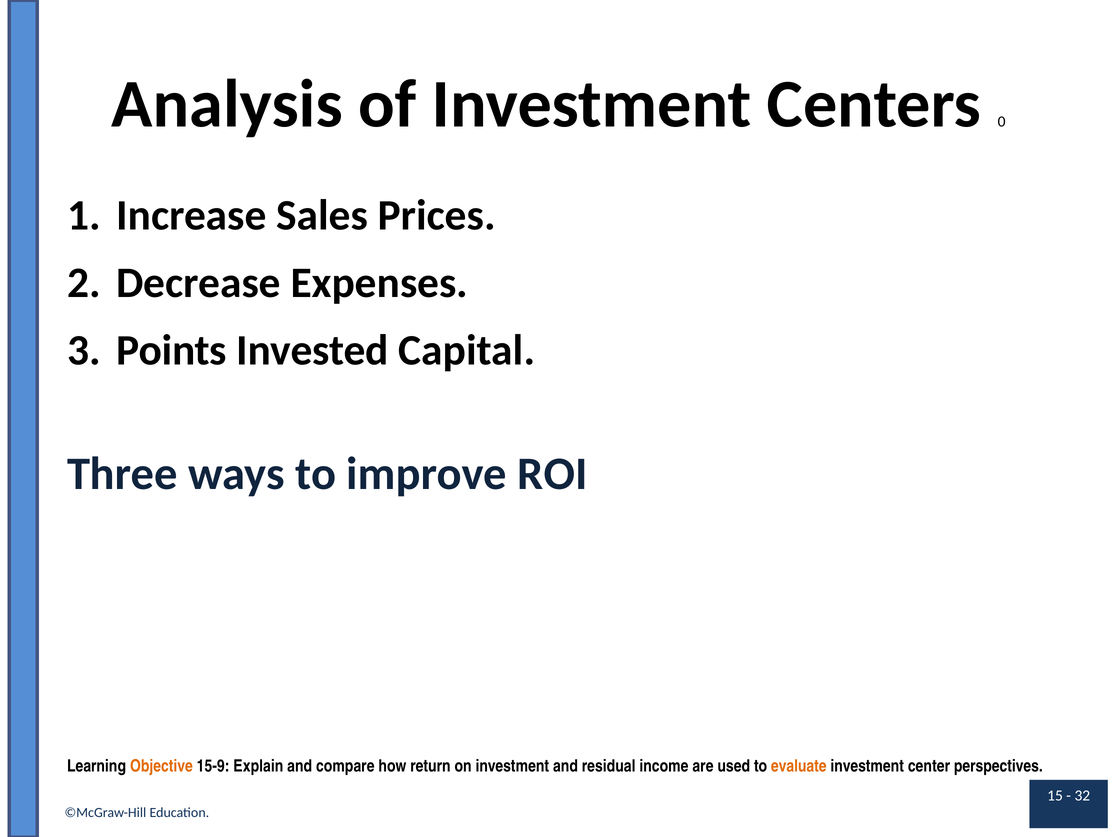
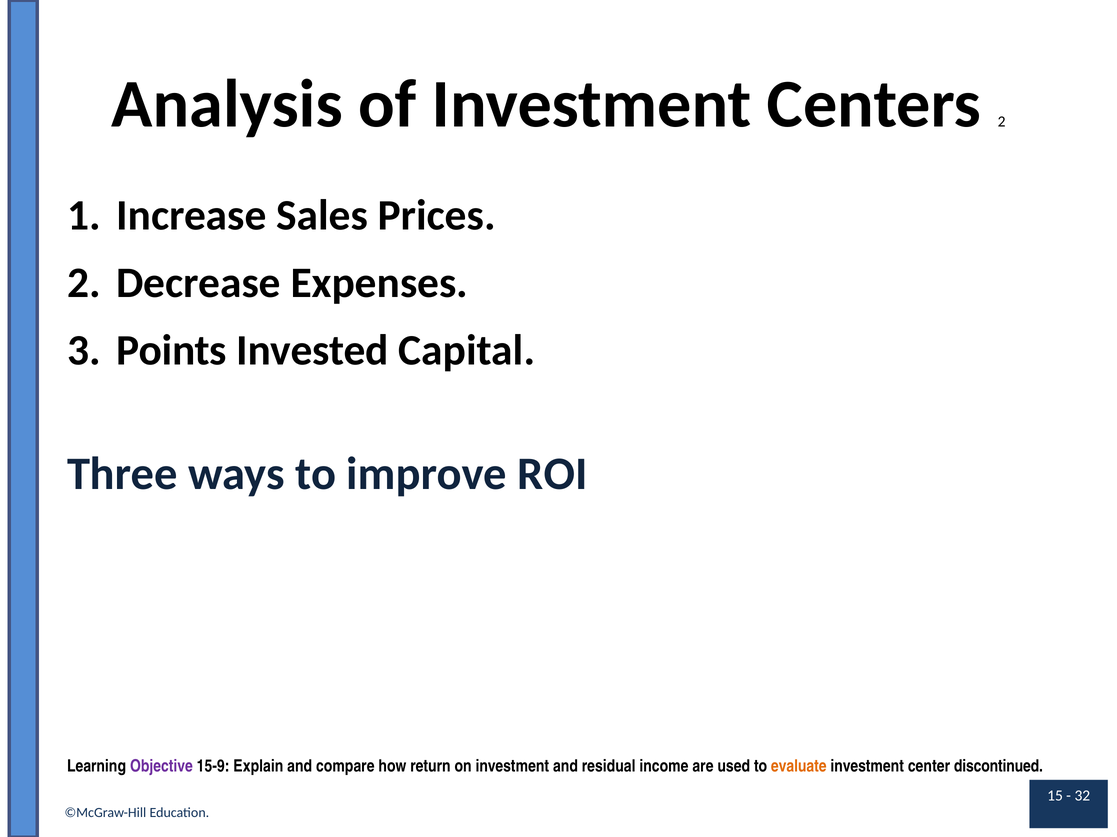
Centers 0: 0 -> 2
Objective colour: orange -> purple
perspectives: perspectives -> discontinued
